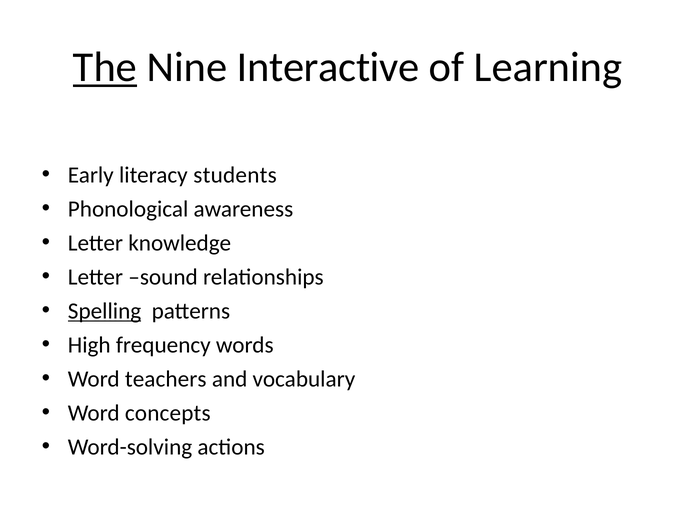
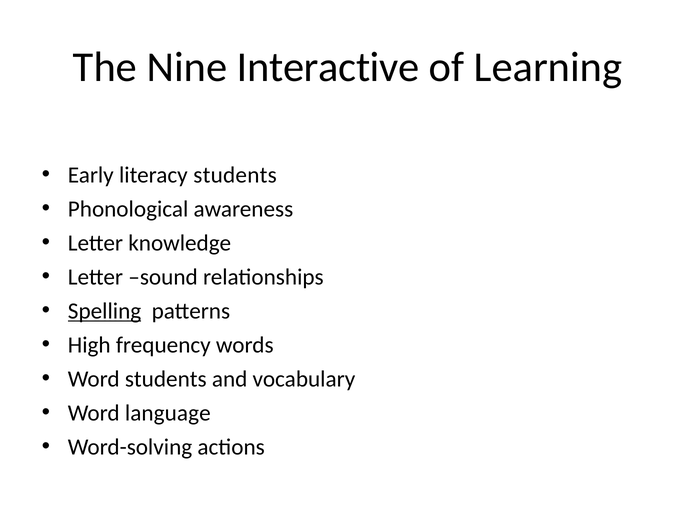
The underline: present -> none
Word teachers: teachers -> students
concepts: concepts -> language
